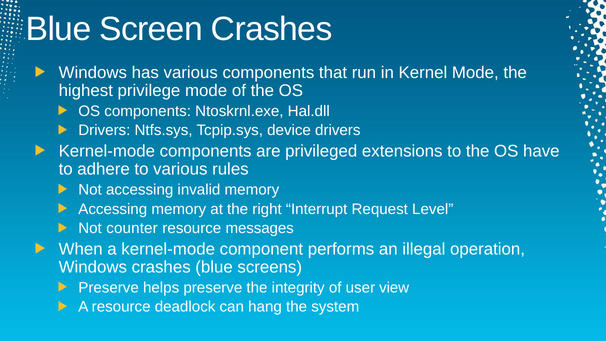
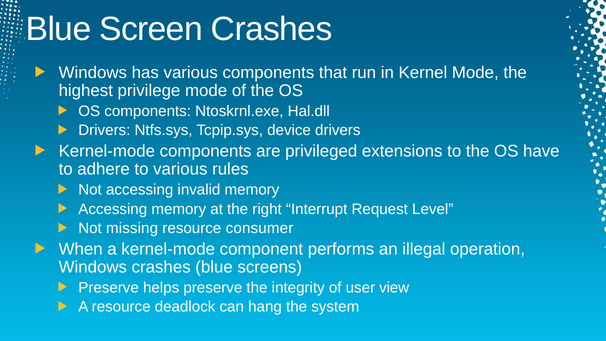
counter: counter -> missing
messages: messages -> consumer
